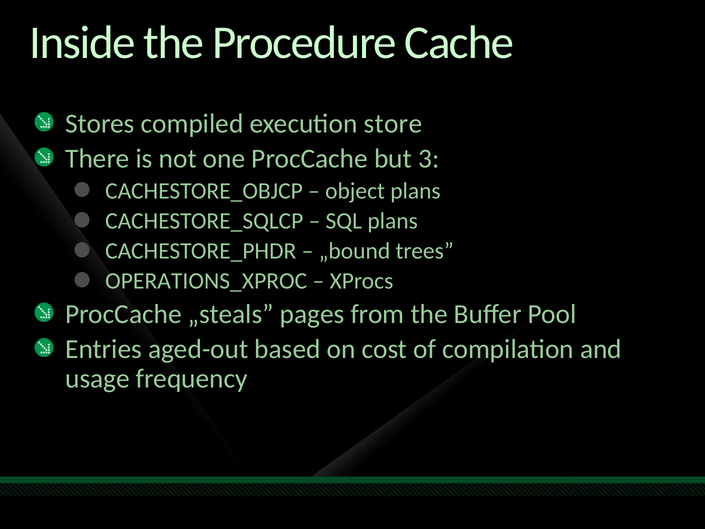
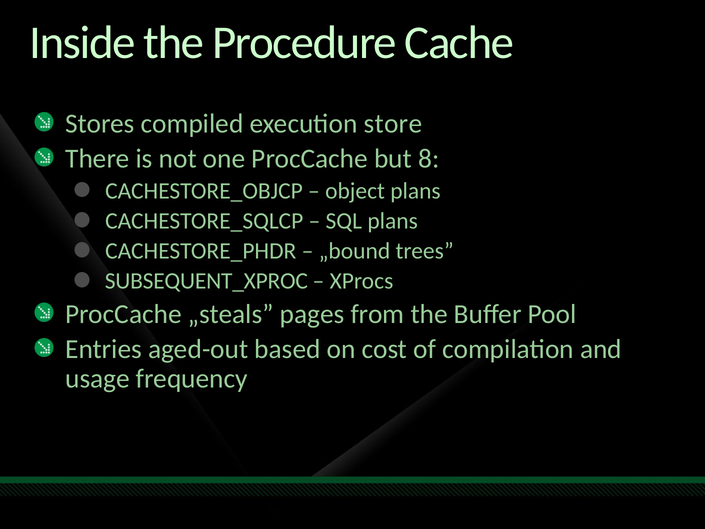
3: 3 -> 8
OPERATIONS_XPROC: OPERATIONS_XPROC -> SUBSEQUENT_XPROC
